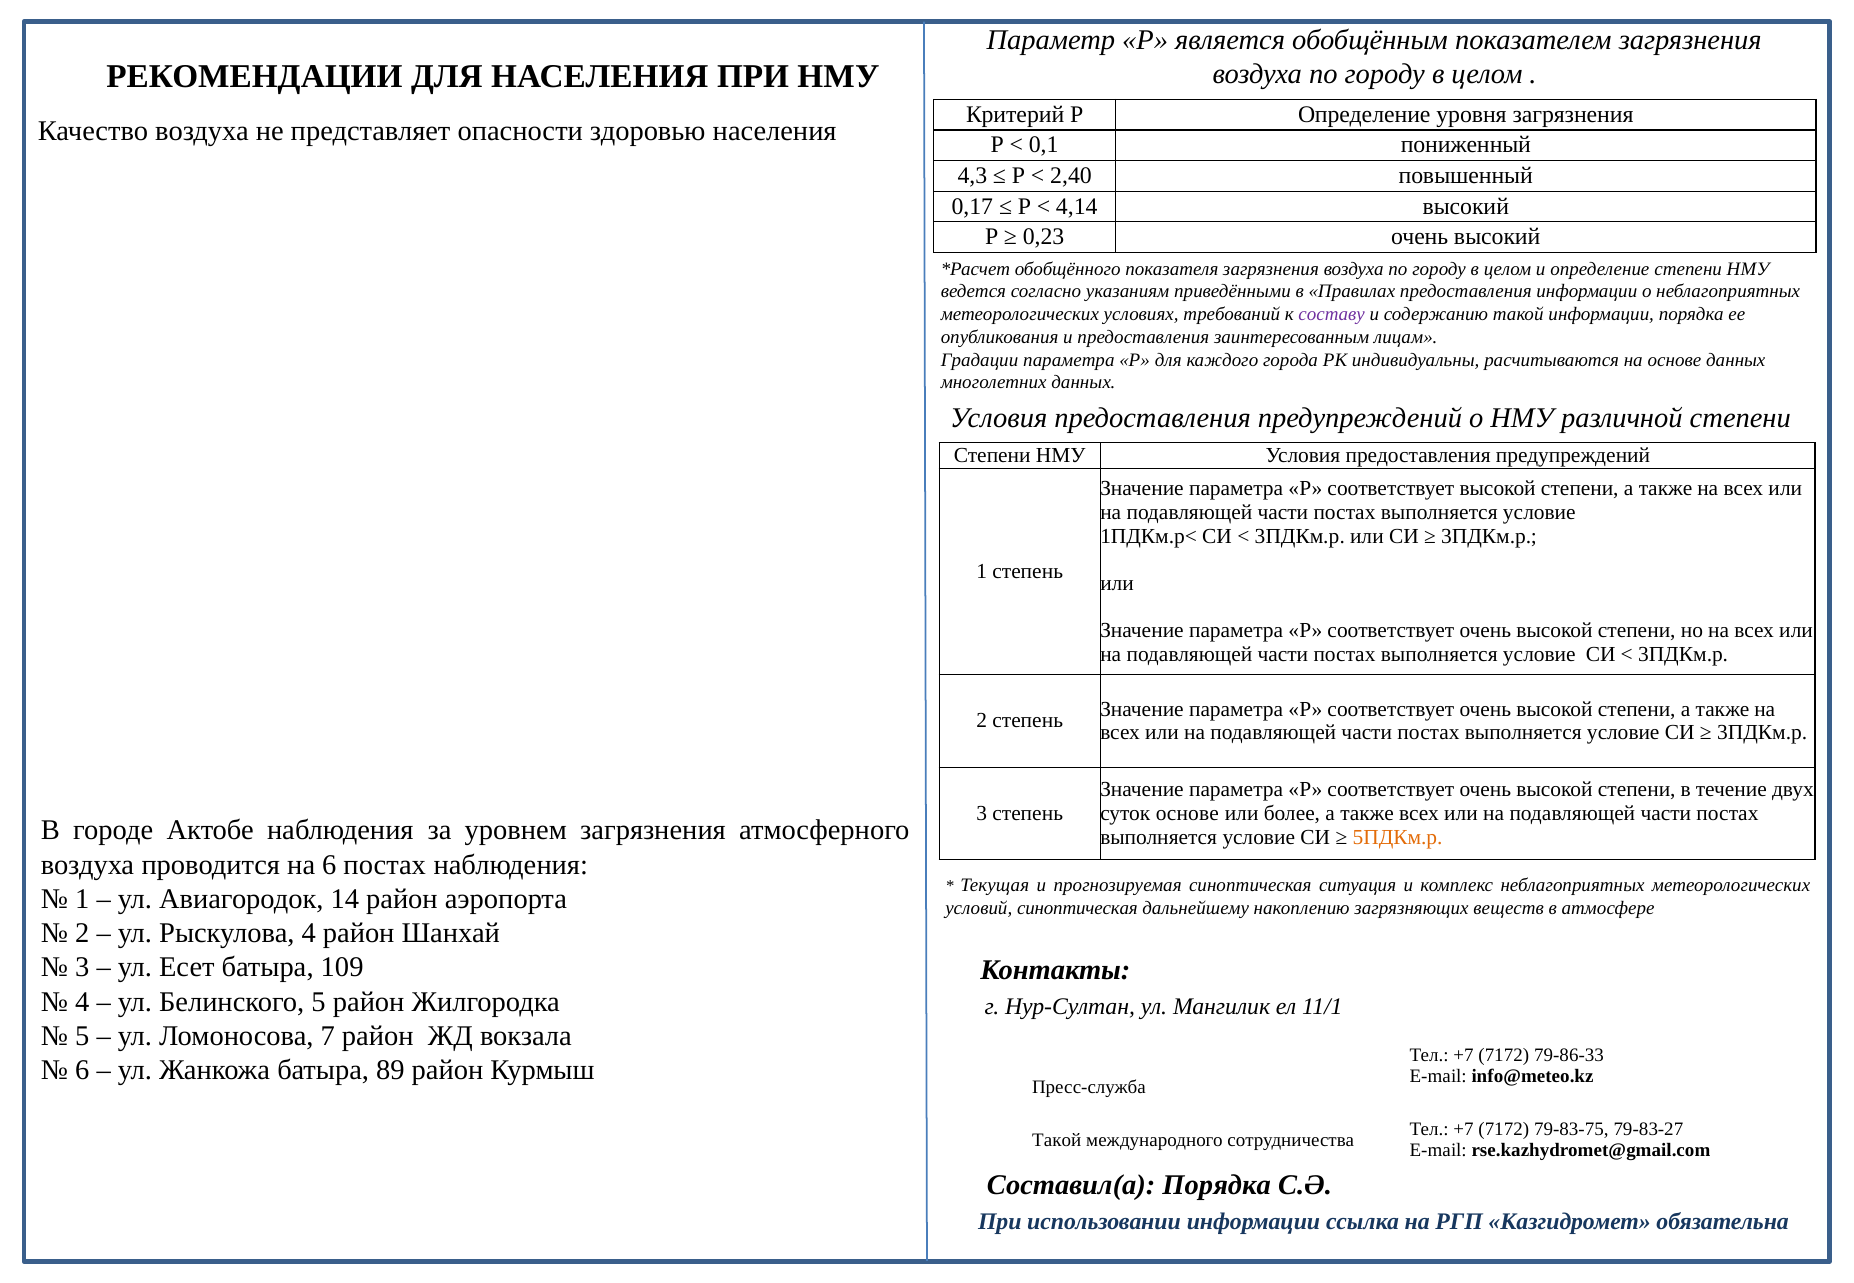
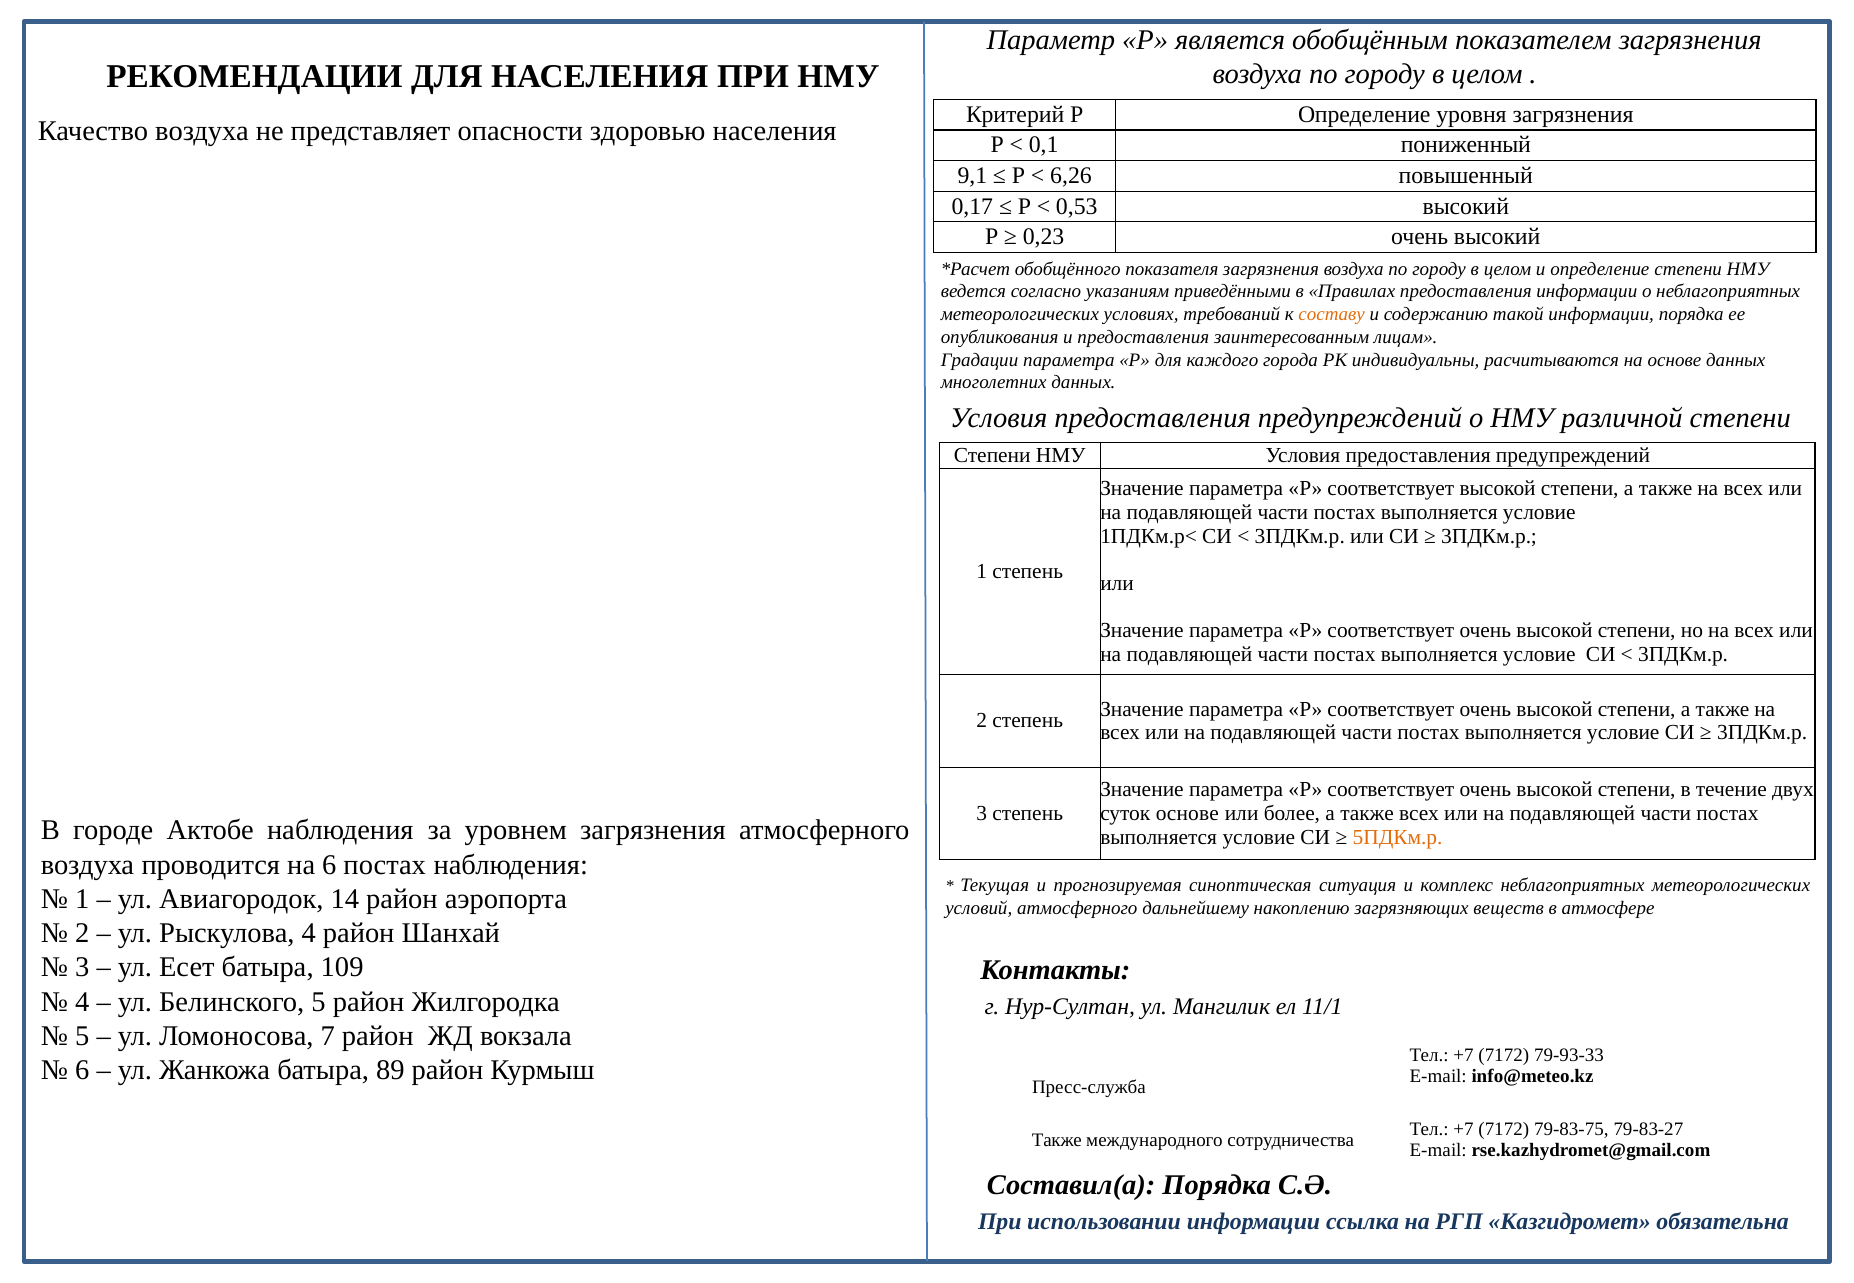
4,3: 4,3 -> 9,1
2,40: 2,40 -> 6,26
4,14: 4,14 -> 0,53
составу colour: purple -> orange
условий синоптическая: синоптическая -> атмосферного
79-86-33: 79-86-33 -> 79-93-33
Такой at (1057, 1140): Такой -> Также
